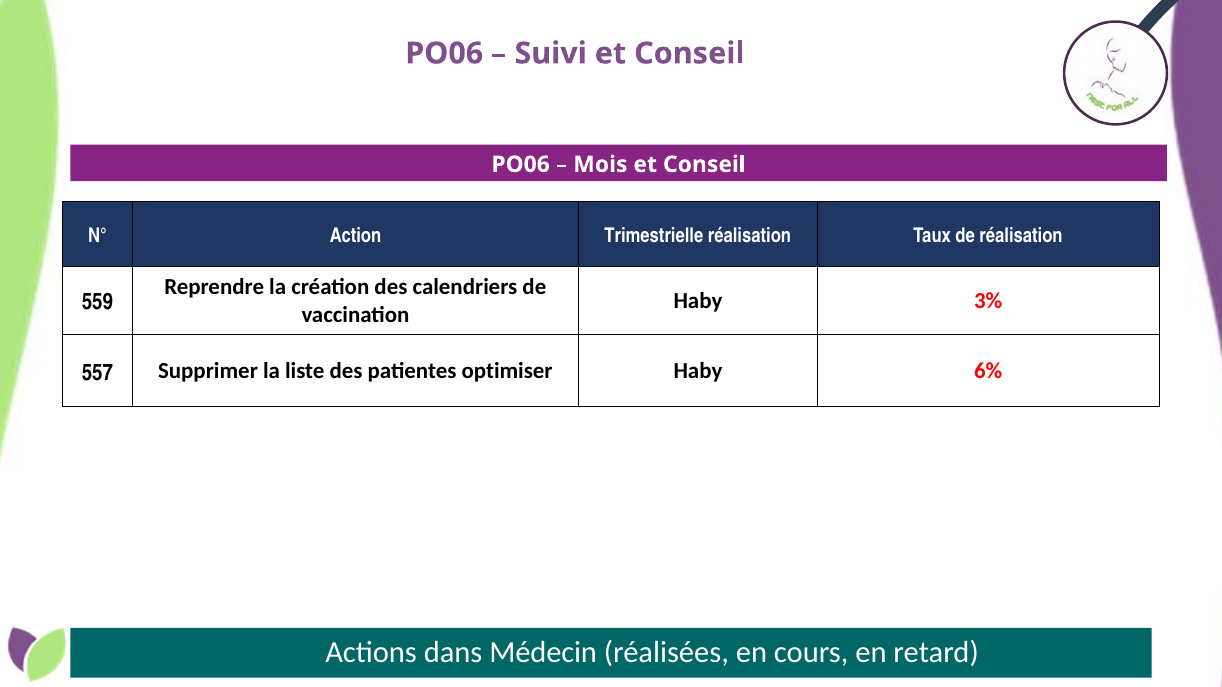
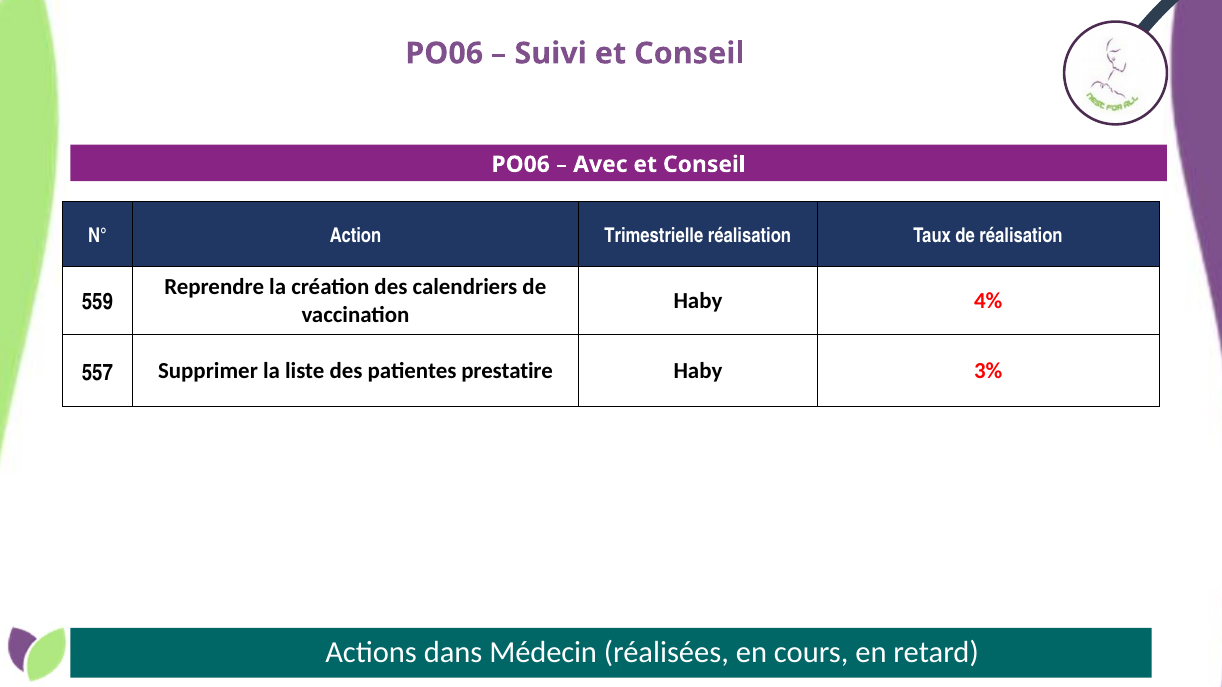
Mois: Mois -> Avec
3%: 3% -> 4%
optimiser: optimiser -> prestatire
6%: 6% -> 3%
